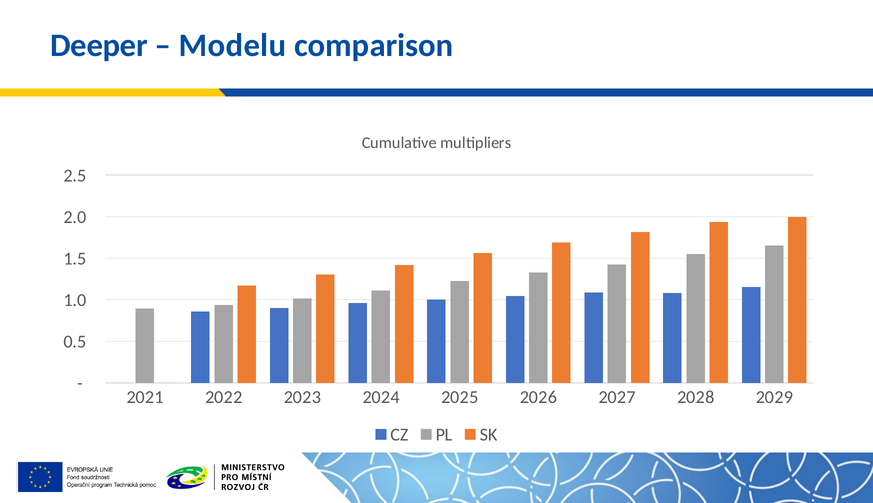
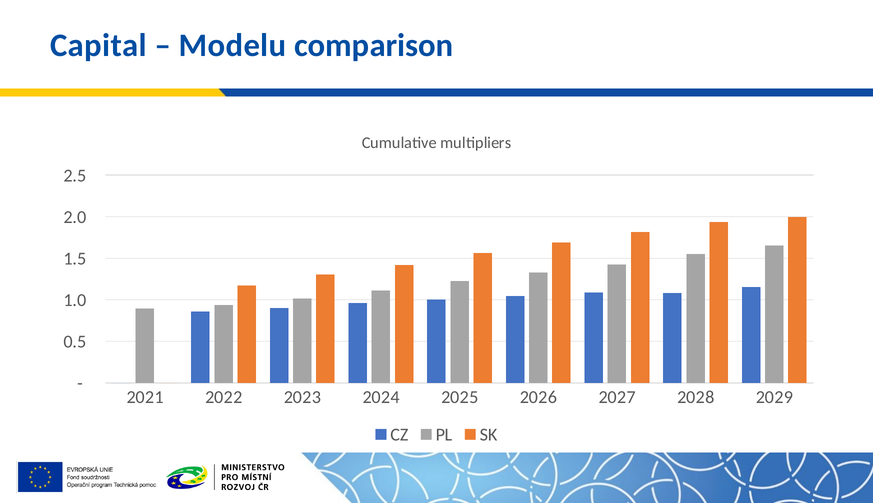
Deeper: Deeper -> Capital
